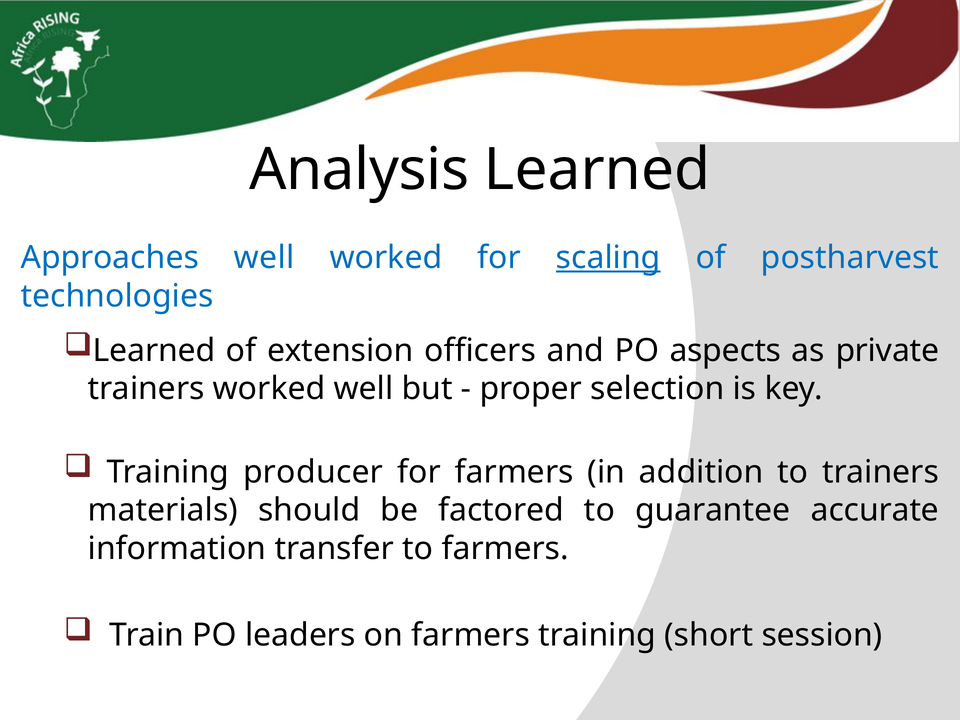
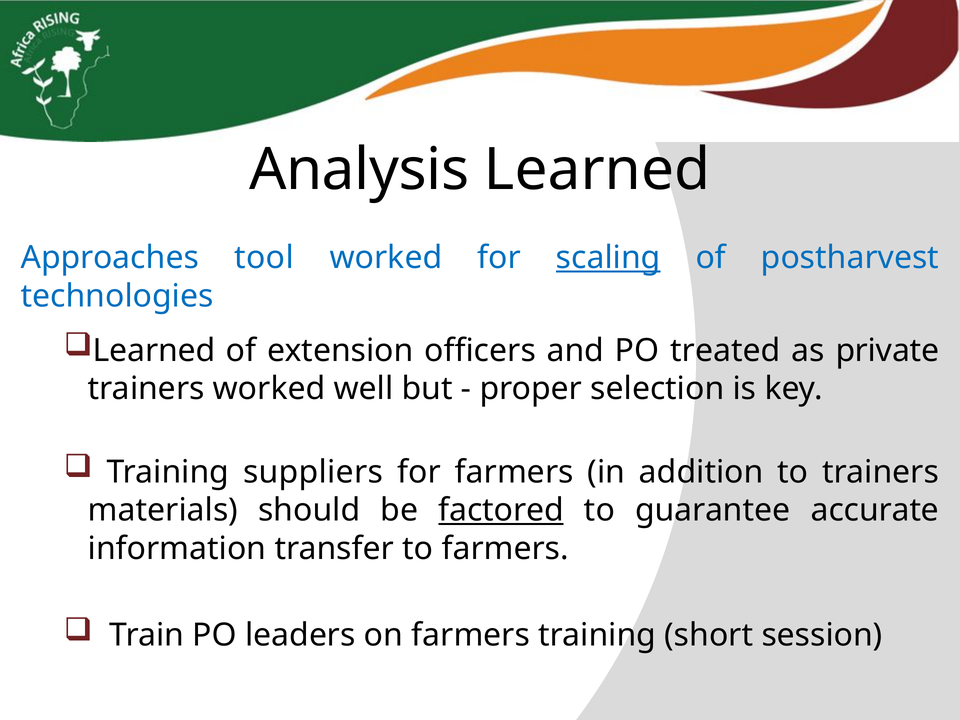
Approaches well: well -> tool
aspects: aspects -> treated
producer: producer -> suppliers
factored underline: none -> present
